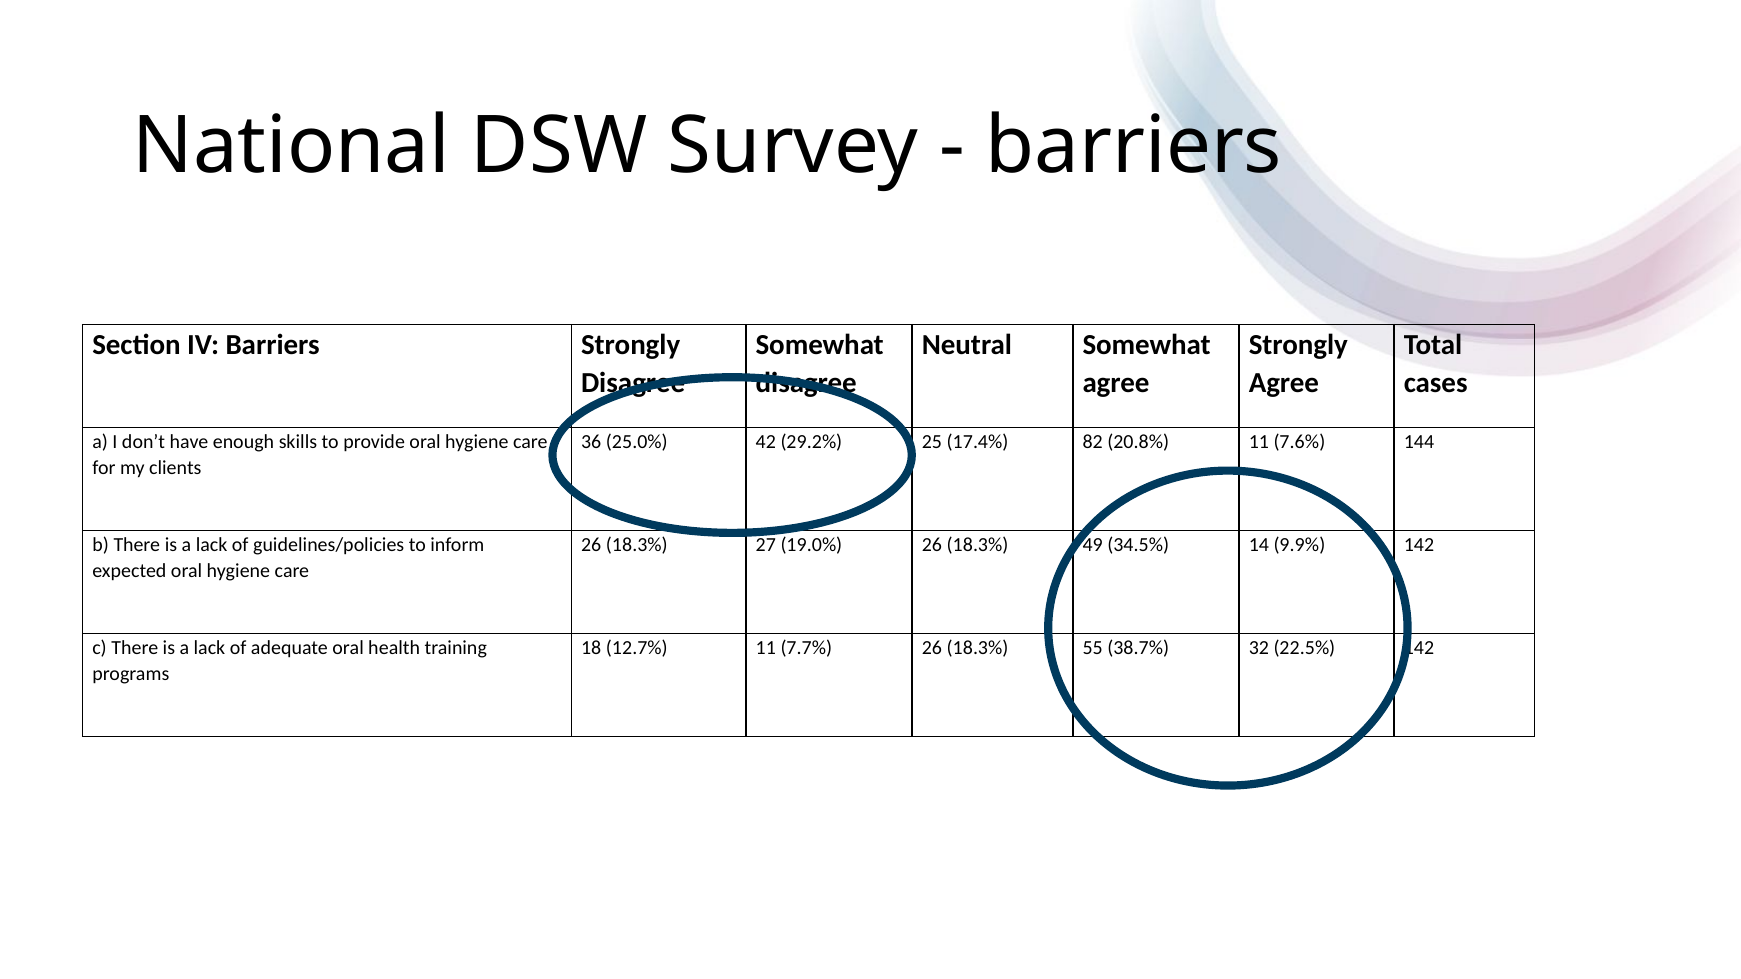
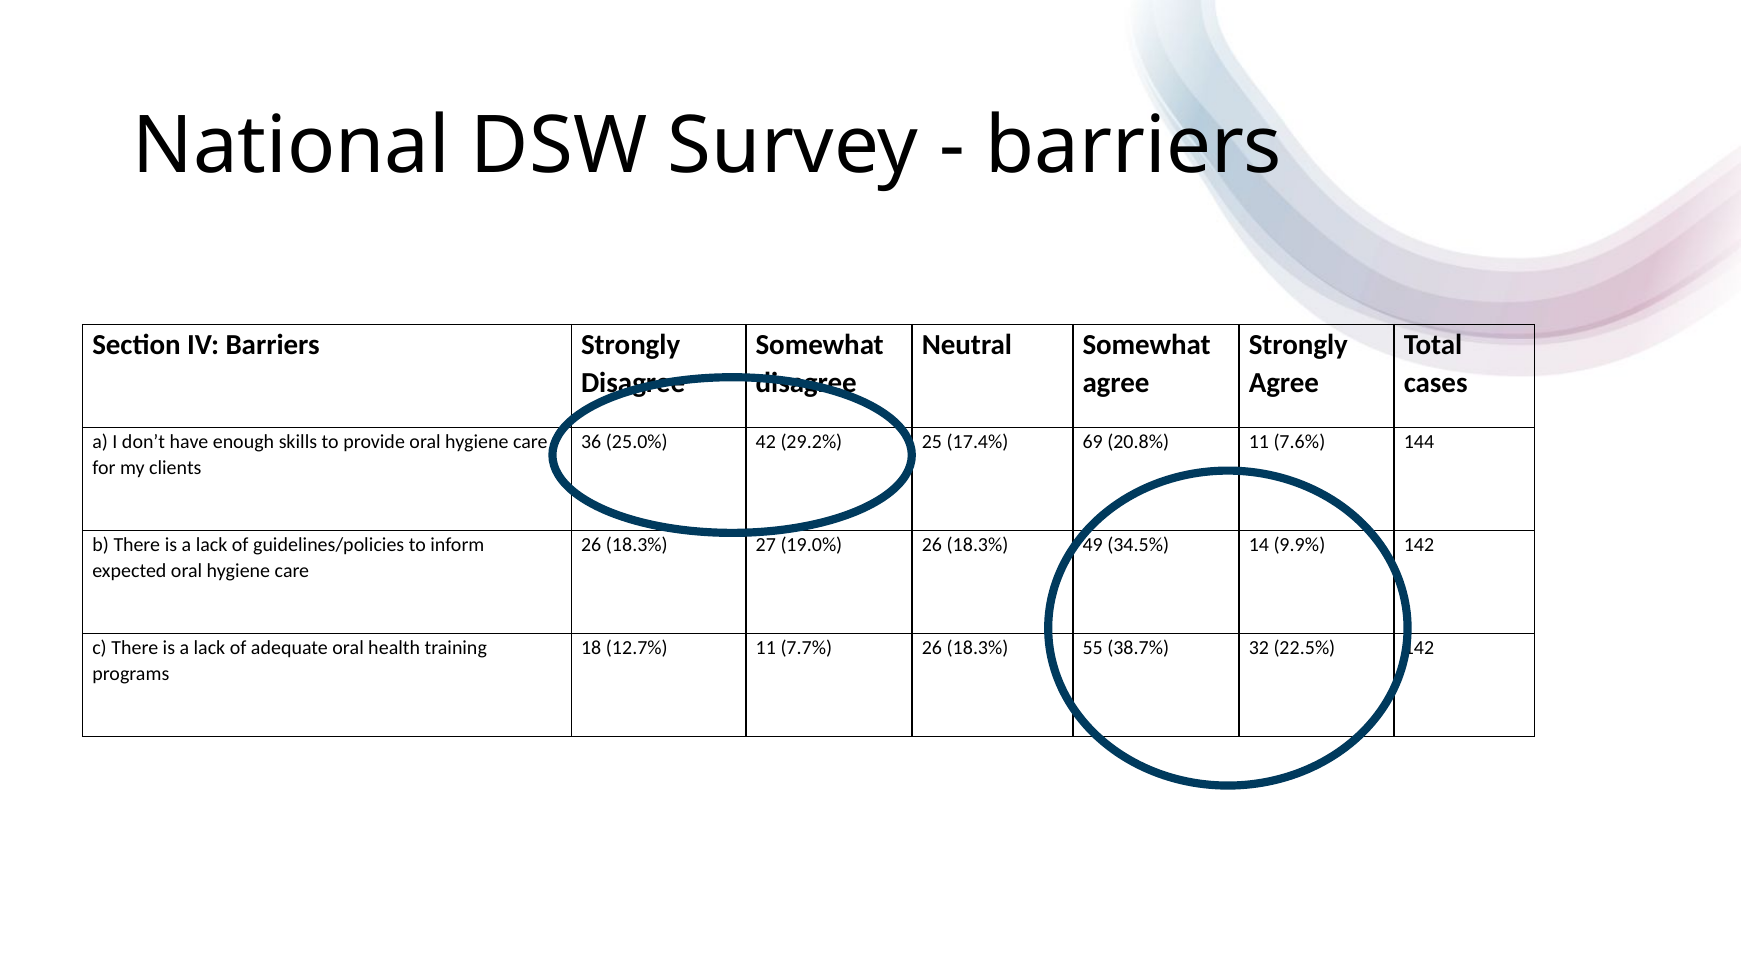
82: 82 -> 69
